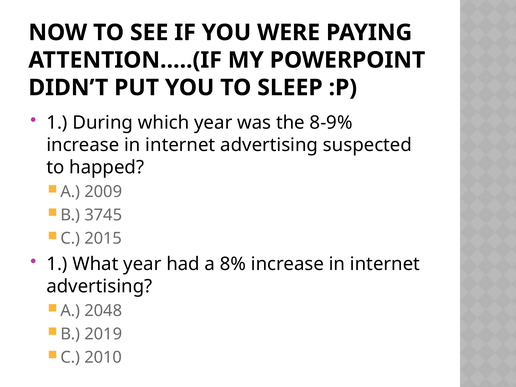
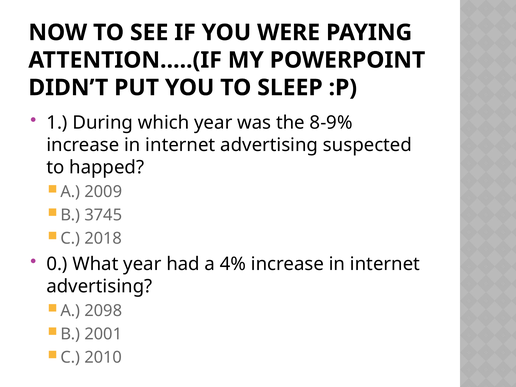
2015: 2015 -> 2018
1 at (57, 264): 1 -> 0
8%: 8% -> 4%
2048: 2048 -> 2098
2019: 2019 -> 2001
